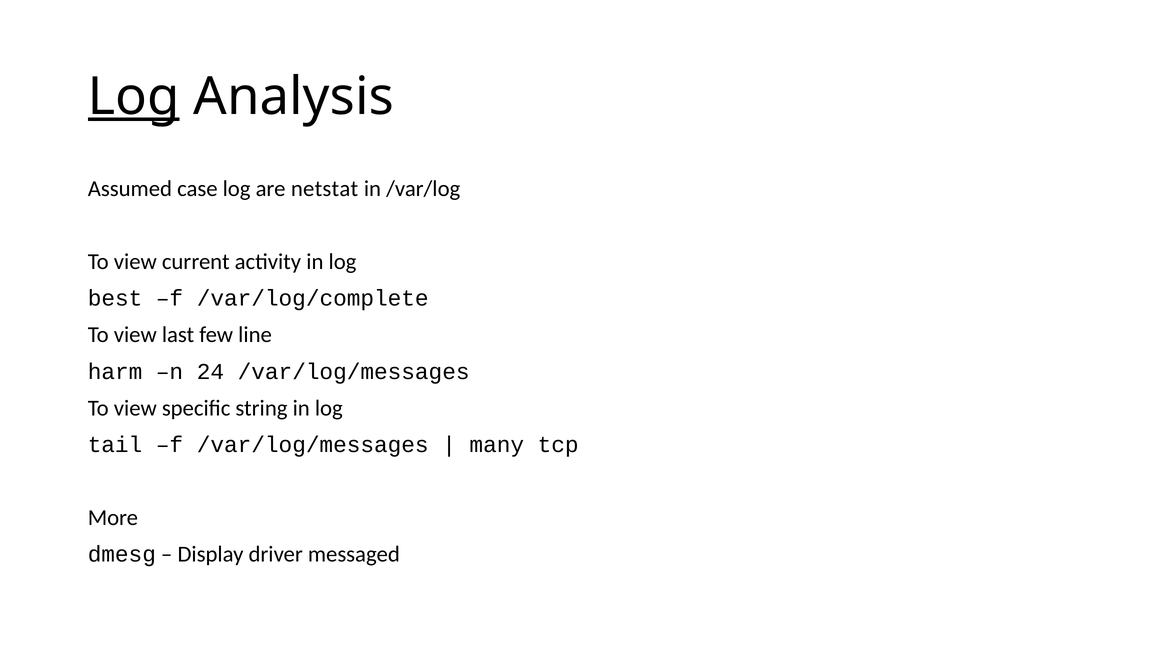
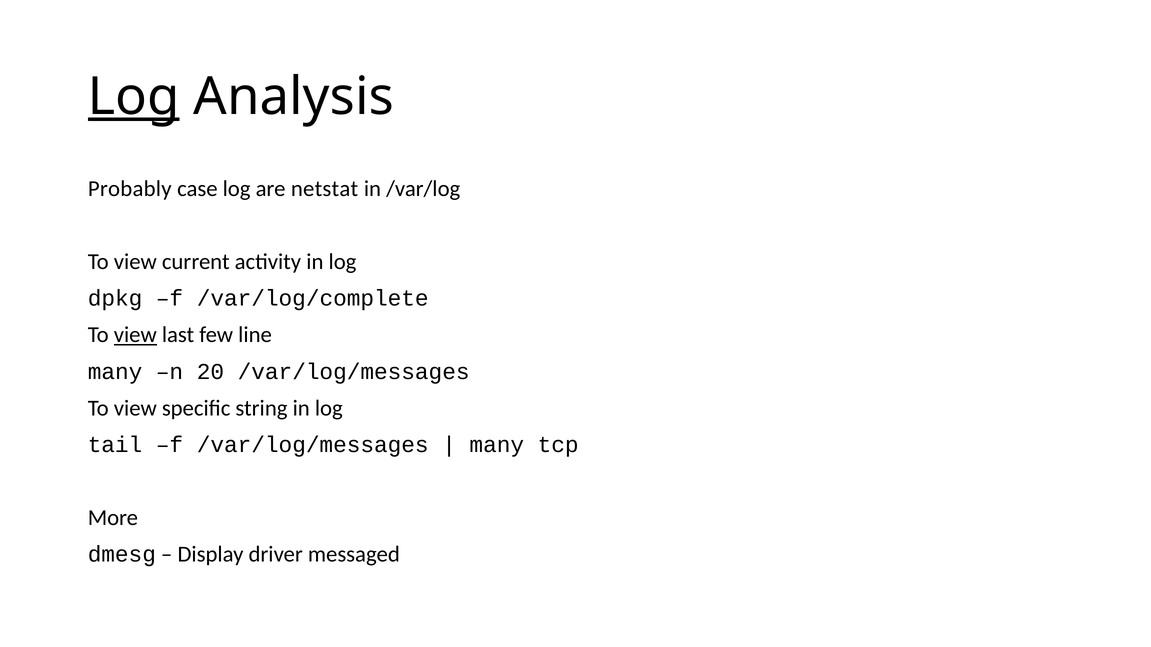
Assumed: Assumed -> Probably
best: best -> dpkg
view at (135, 335) underline: none -> present
harm at (115, 372): harm -> many
24: 24 -> 20
